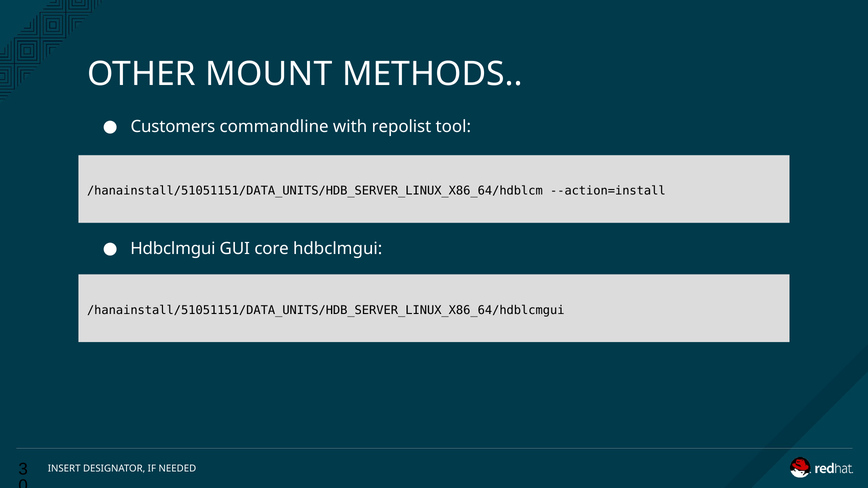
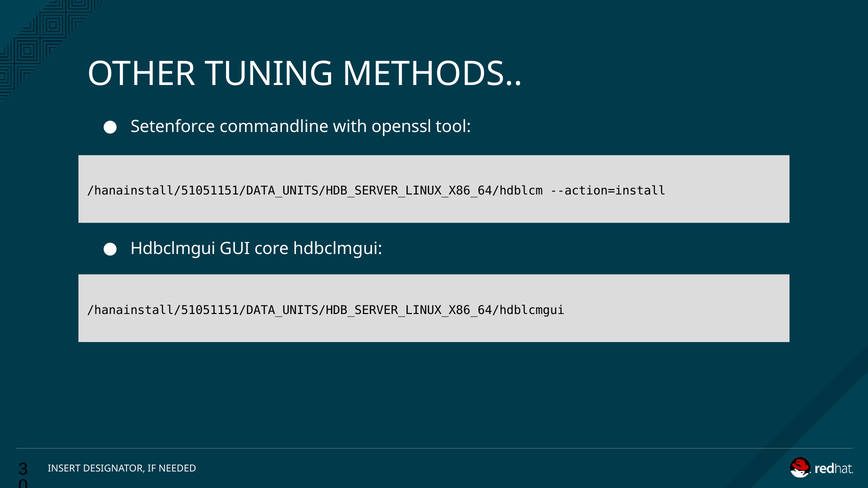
MOUNT: MOUNT -> TUNING
Customers: Customers -> Setenforce
repolist: repolist -> openssl
